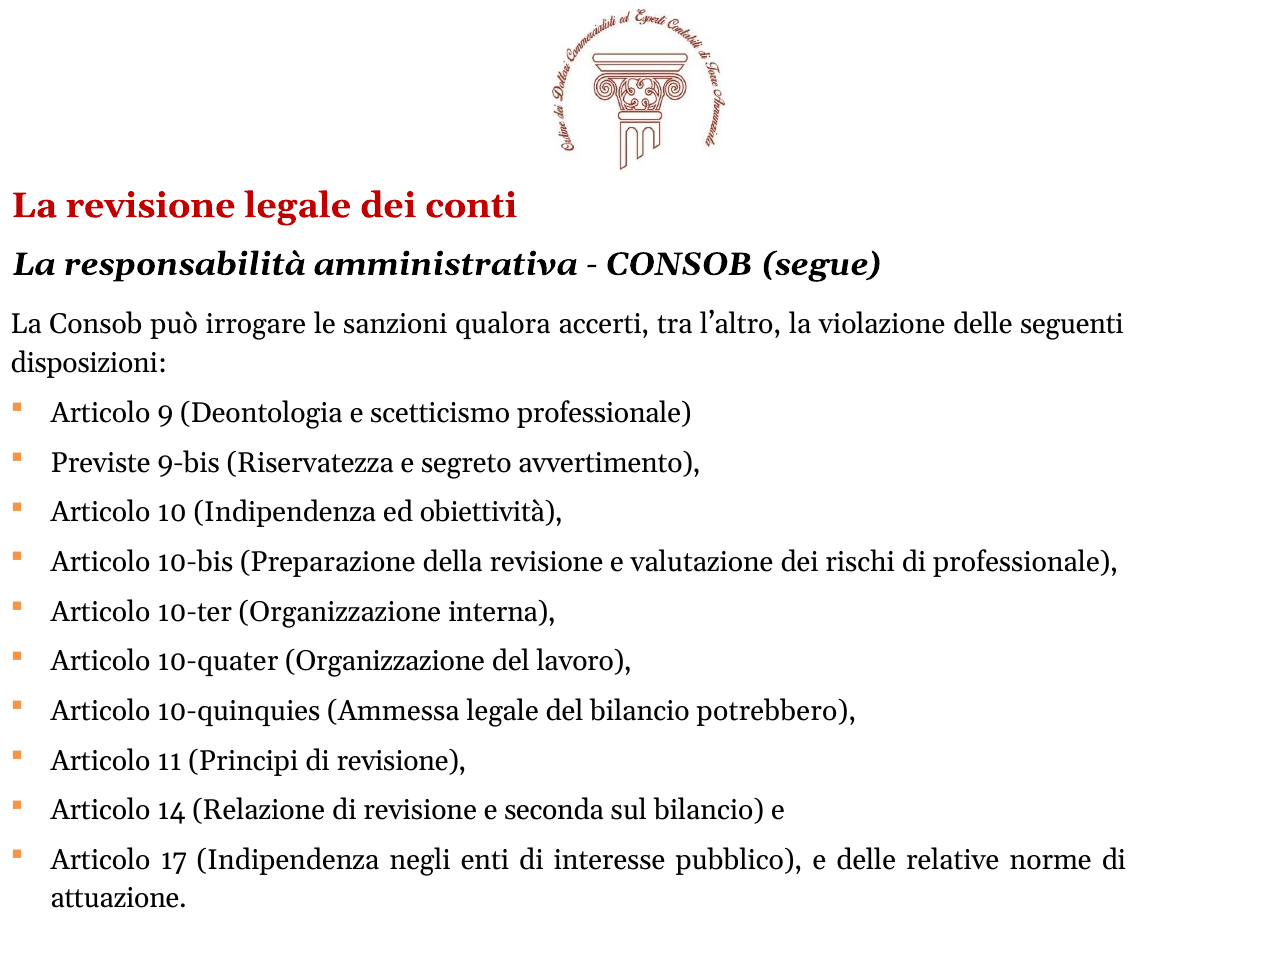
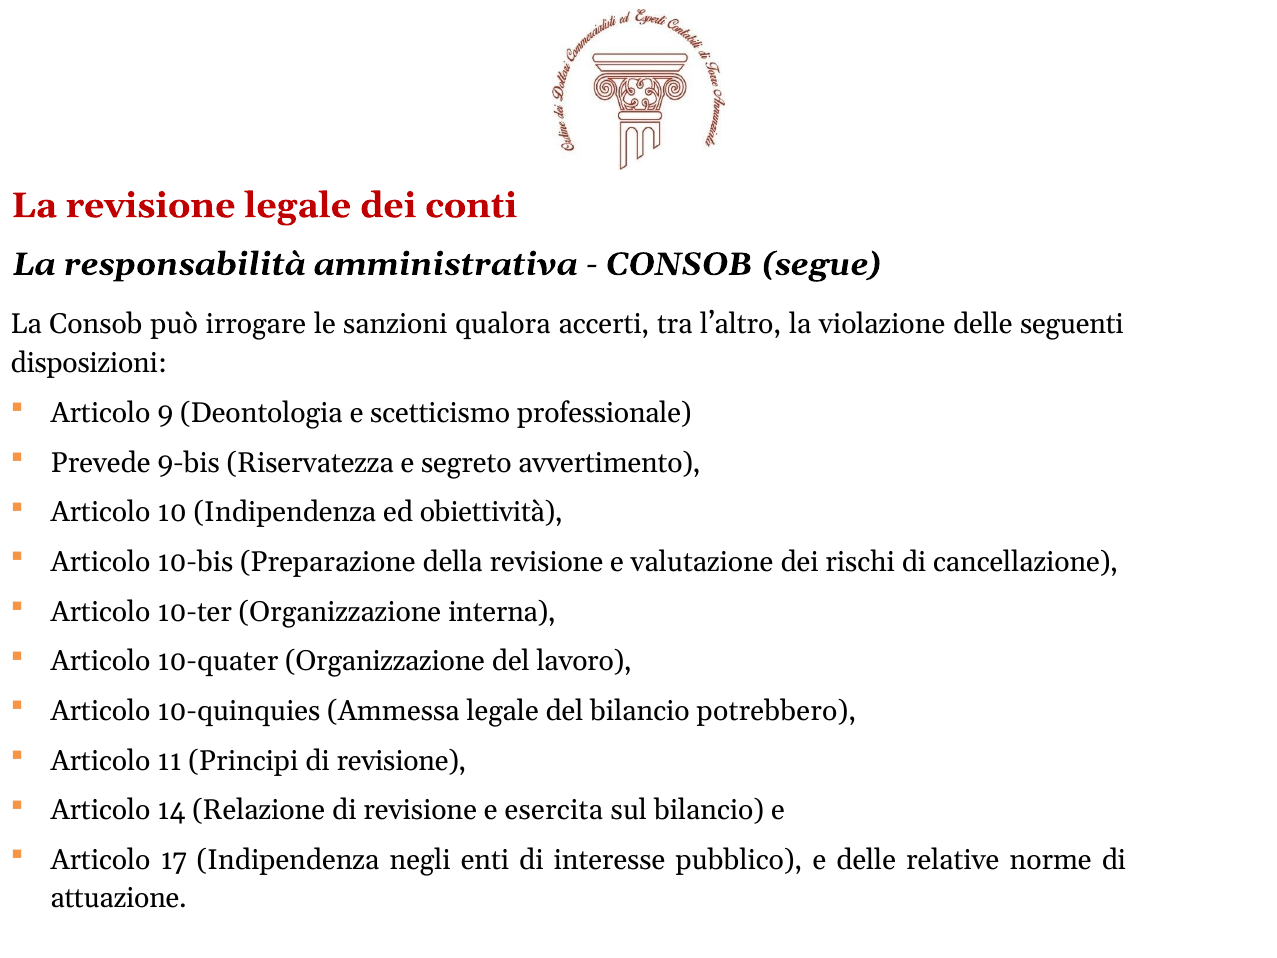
Previste: Previste -> Prevede
di professionale: professionale -> cancellazione
seconda: seconda -> esercita
